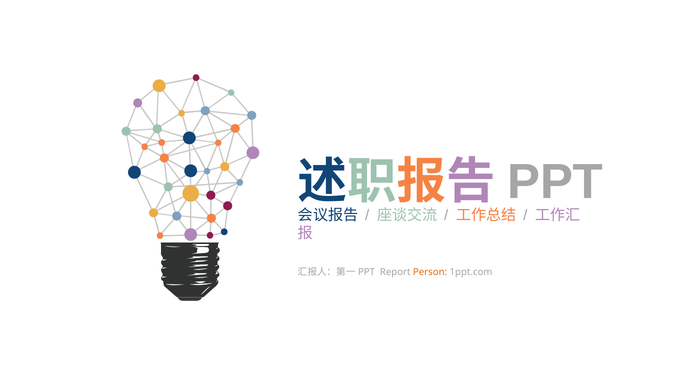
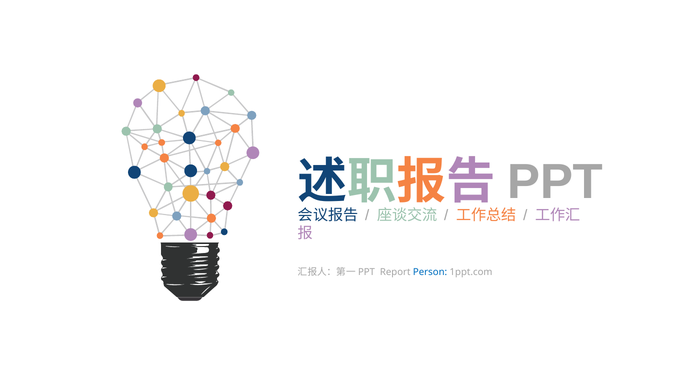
Person colour: orange -> blue
